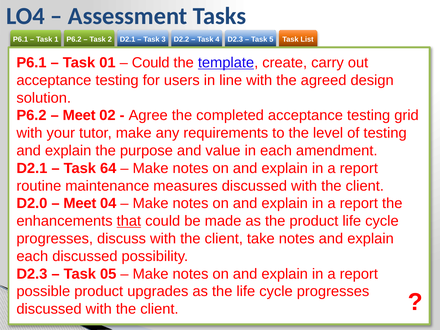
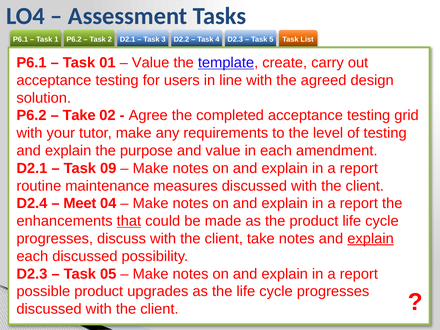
Could at (151, 63): Could -> Value
Meet at (79, 115): Meet -> Take
64: 64 -> 09
D2.0: D2.0 -> D2.4
explain at (371, 239) underline: none -> present
